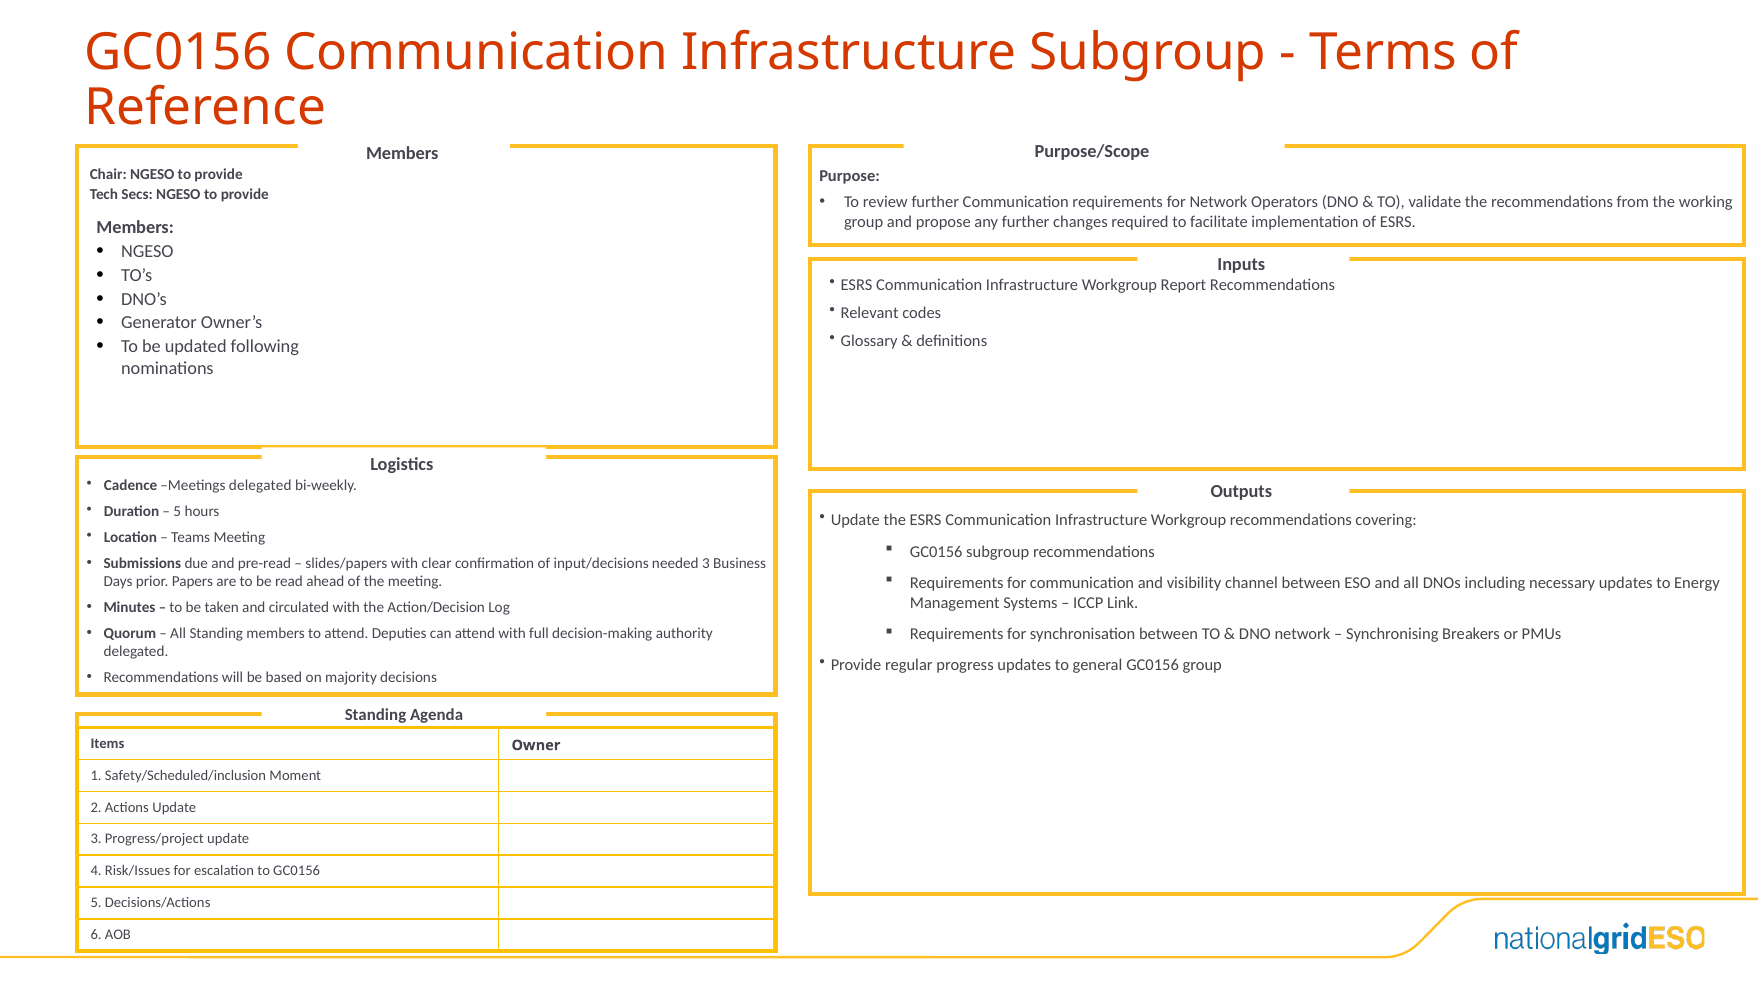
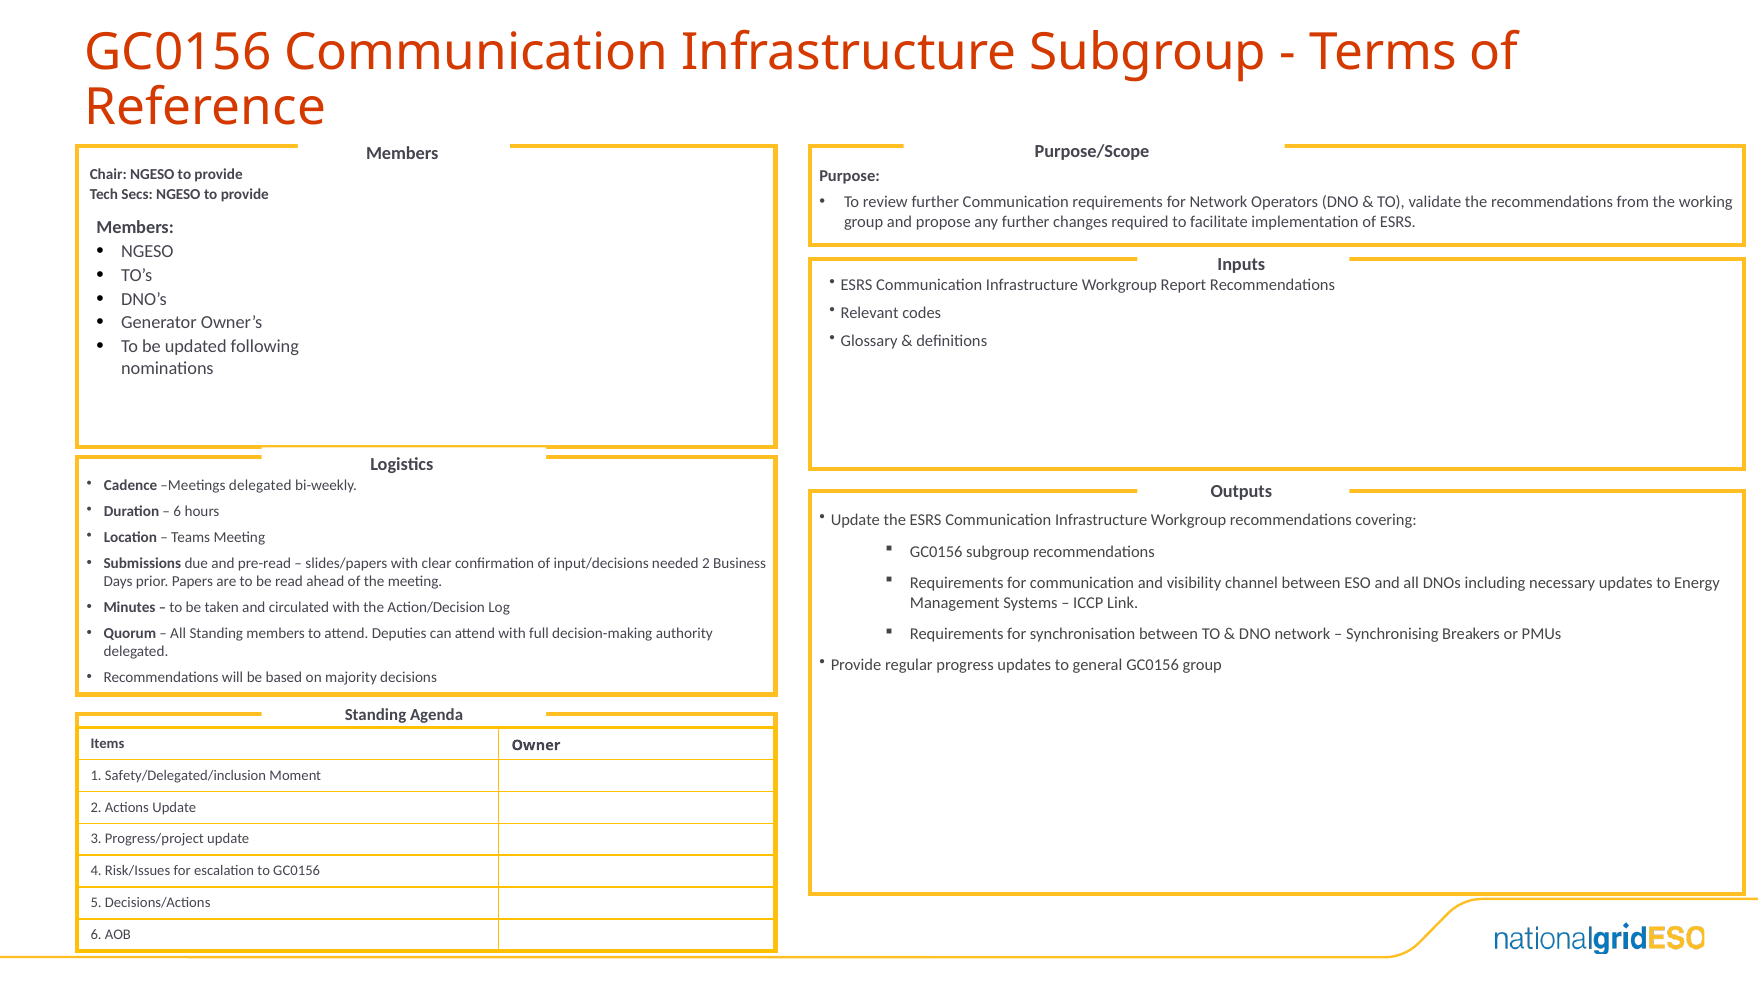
5 at (177, 512): 5 -> 6
needed 3: 3 -> 2
Safety/Scheduled/inclusion: Safety/Scheduled/inclusion -> Safety/Delegated/inclusion
